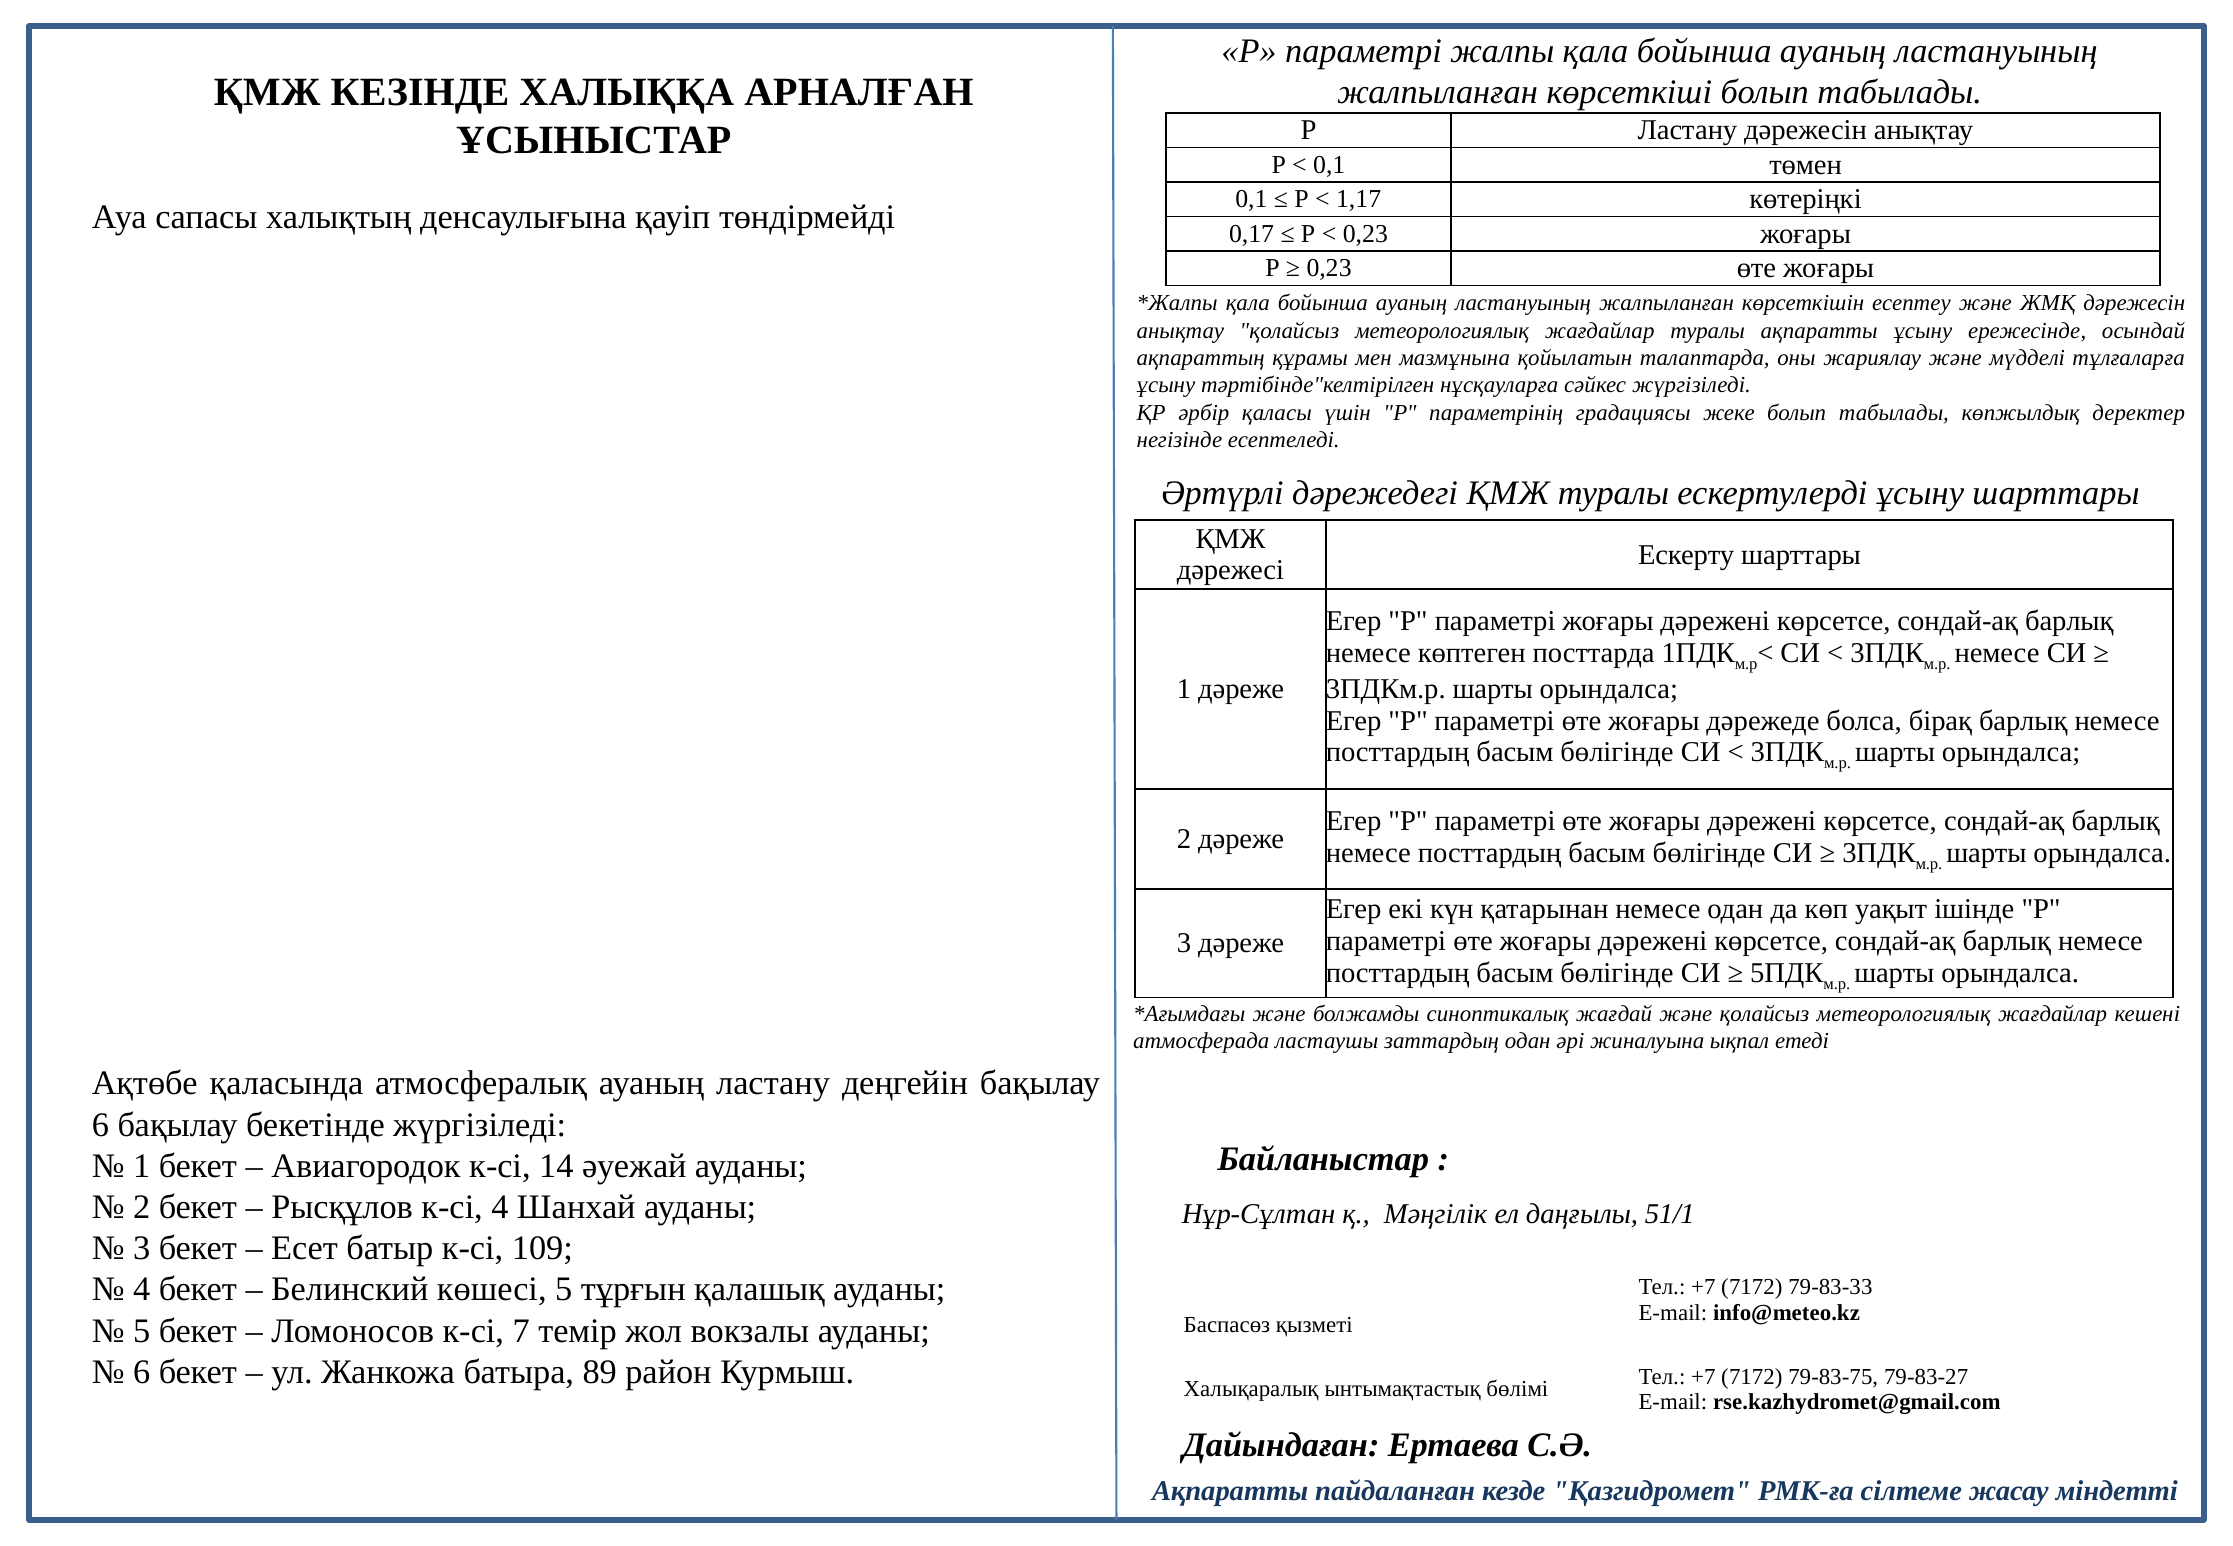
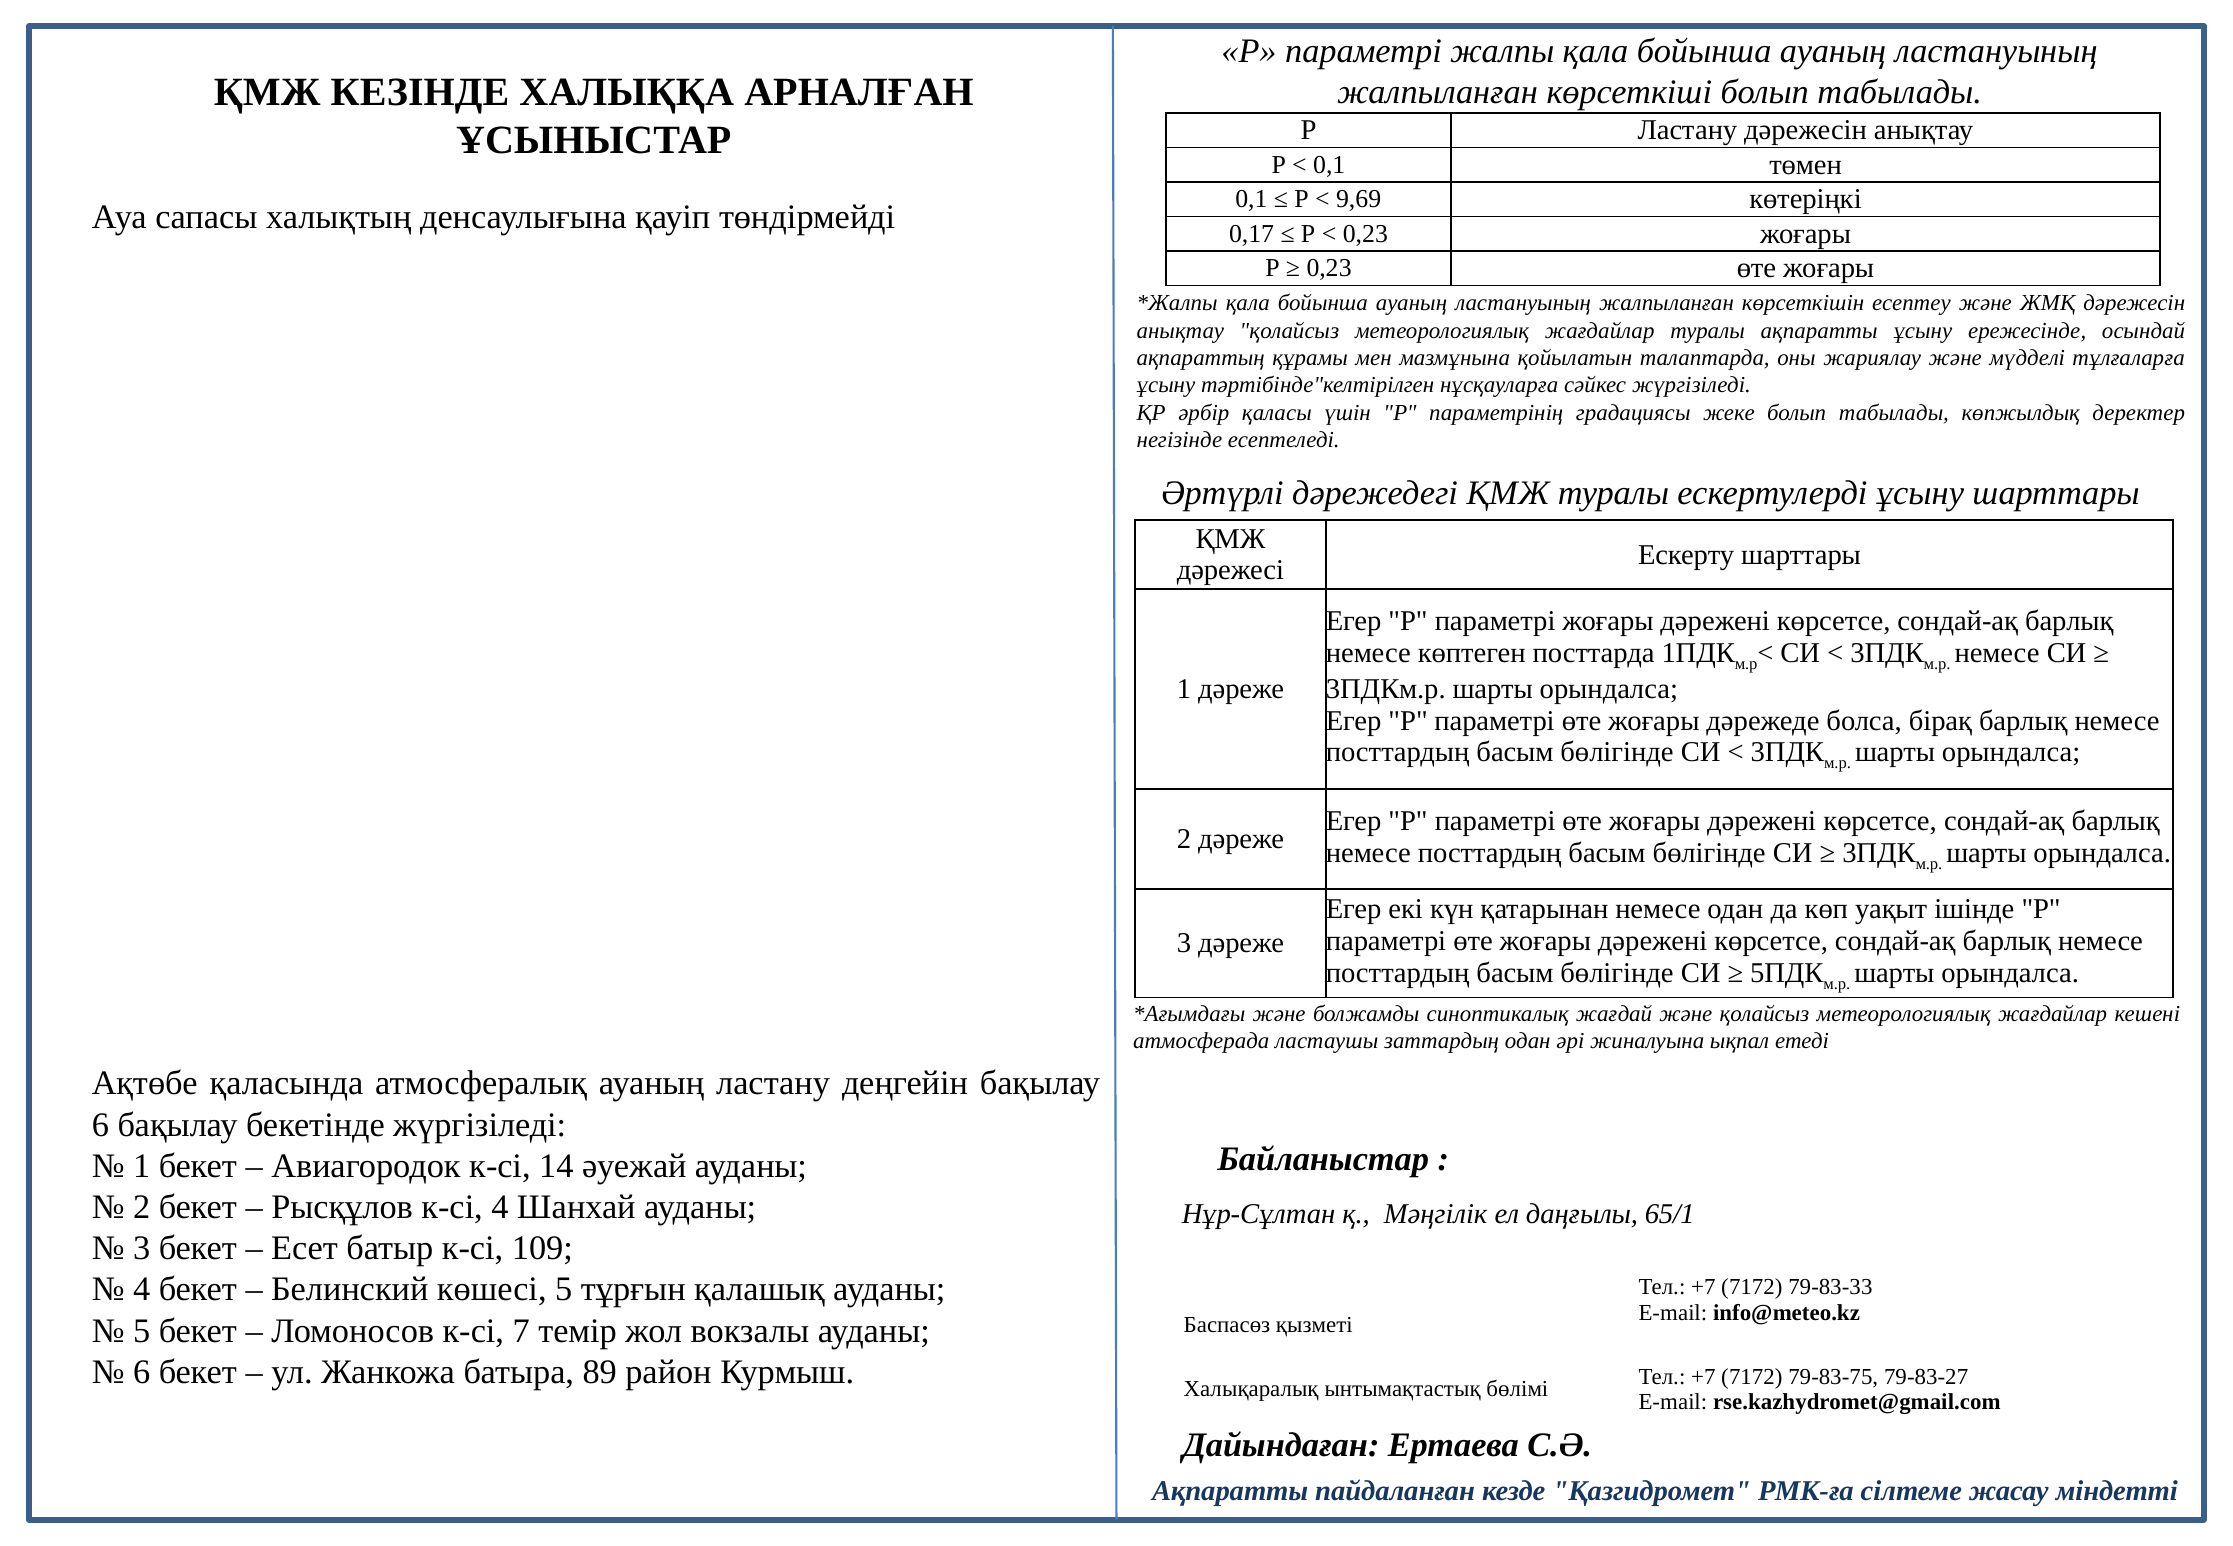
1,17: 1,17 -> 9,69
51/1: 51/1 -> 65/1
